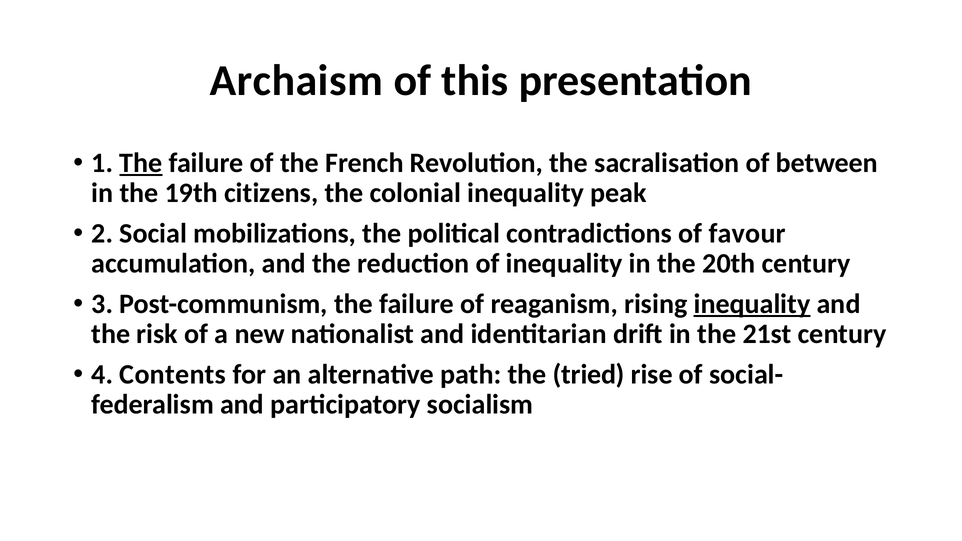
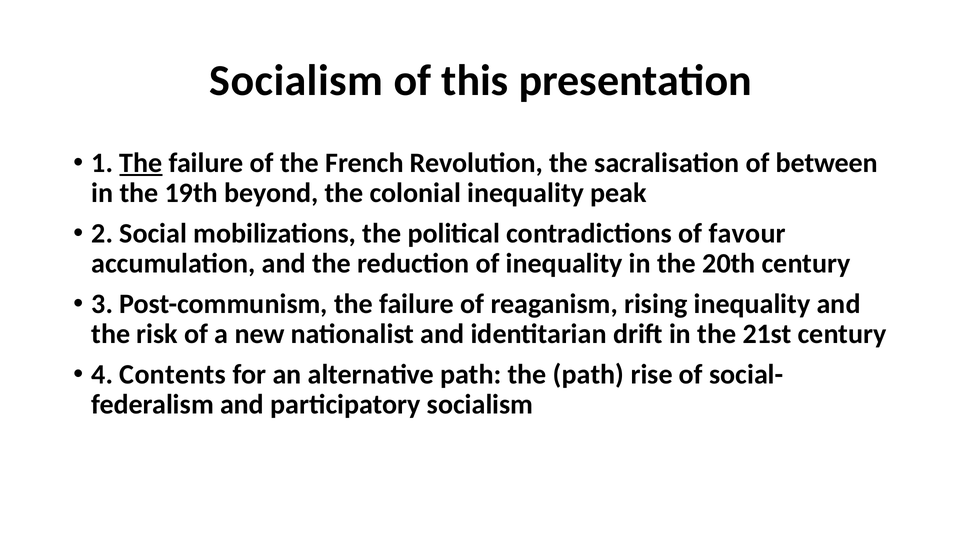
Archaism at (296, 81): Archaism -> Socialism
citizens: citizens -> beyond
inequality at (752, 304) underline: present -> none
the tried: tried -> path
